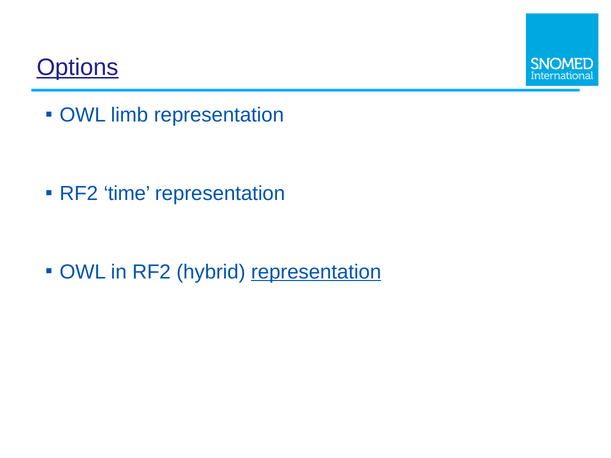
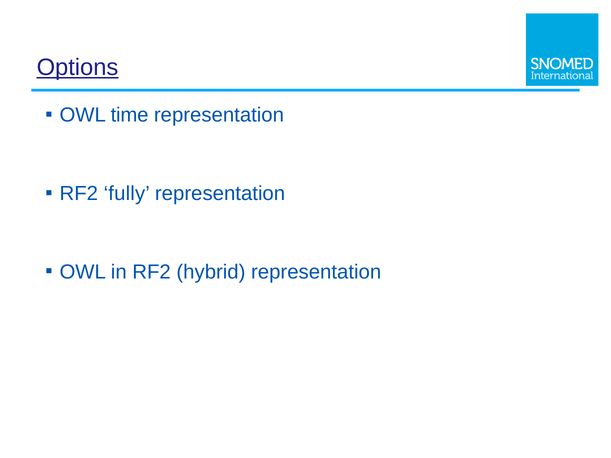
limb: limb -> time
time: time -> fully
representation at (316, 272) underline: present -> none
